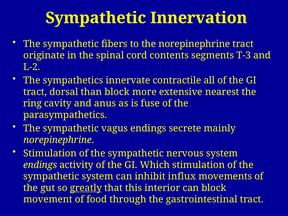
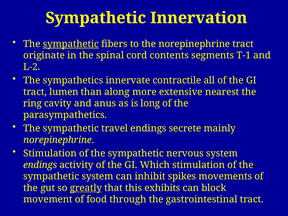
sympathetic at (71, 44) underline: none -> present
T-3: T-3 -> T-1
dorsal: dorsal -> lumen
than block: block -> along
fuse: fuse -> long
vagus: vagus -> travel
influx: influx -> spikes
interior: interior -> exhibits
